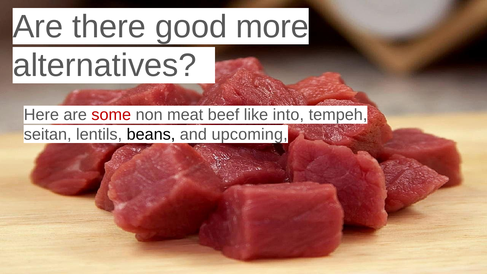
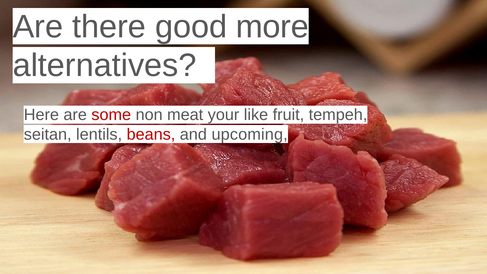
beef: beef -> your
into: into -> fruit
beans colour: black -> red
